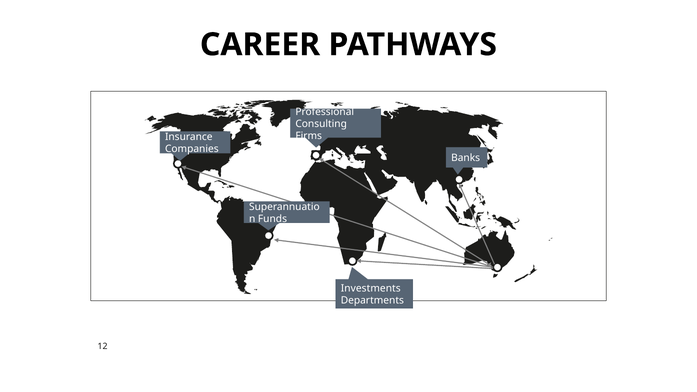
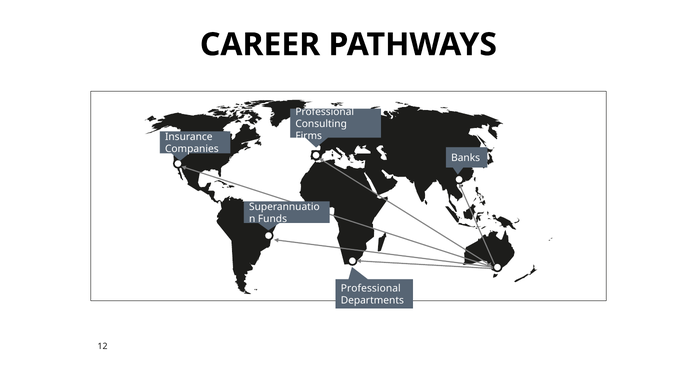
Investments at (371, 288): Investments -> Professional
